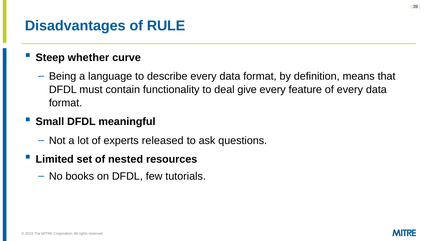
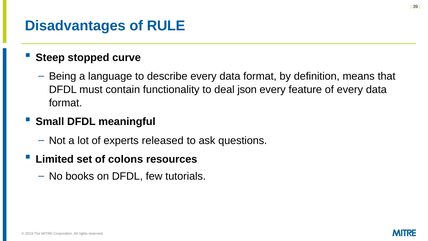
whether: whether -> stopped
give: give -> json
nested: nested -> colons
